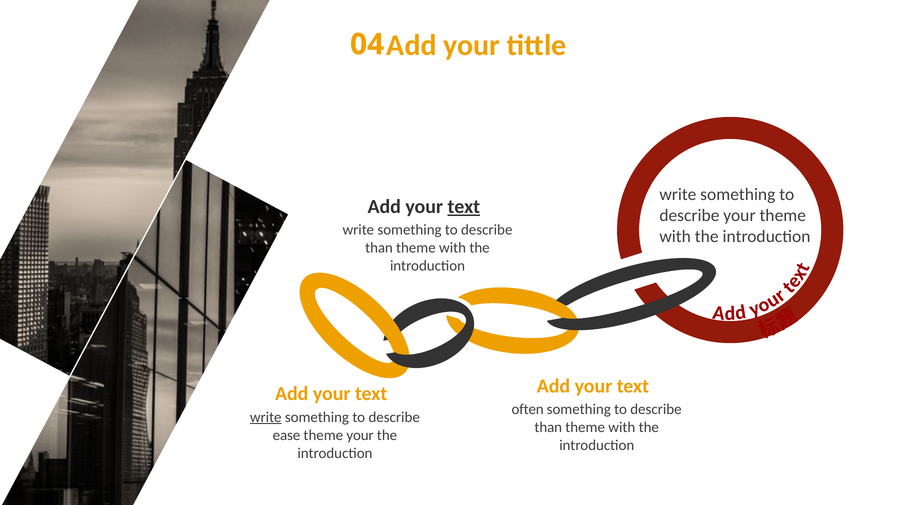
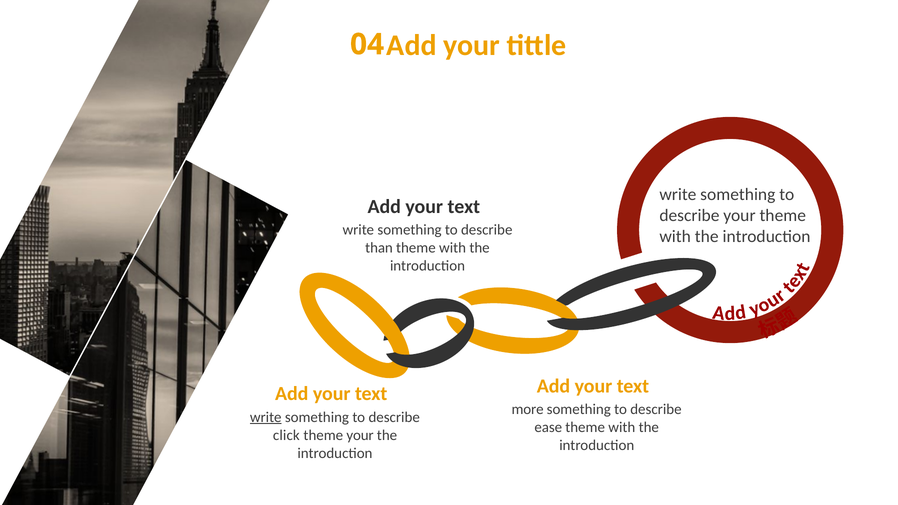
text at (464, 207) underline: present -> none
often: often -> more
than at (548, 427): than -> ease
ease: ease -> click
